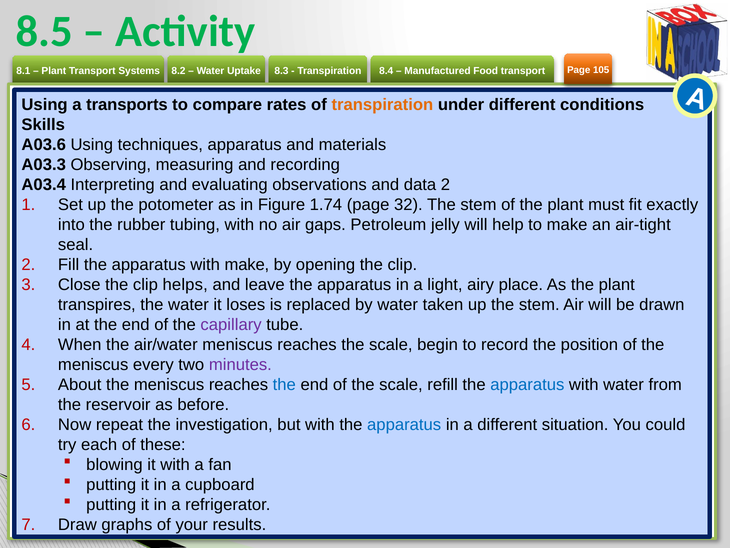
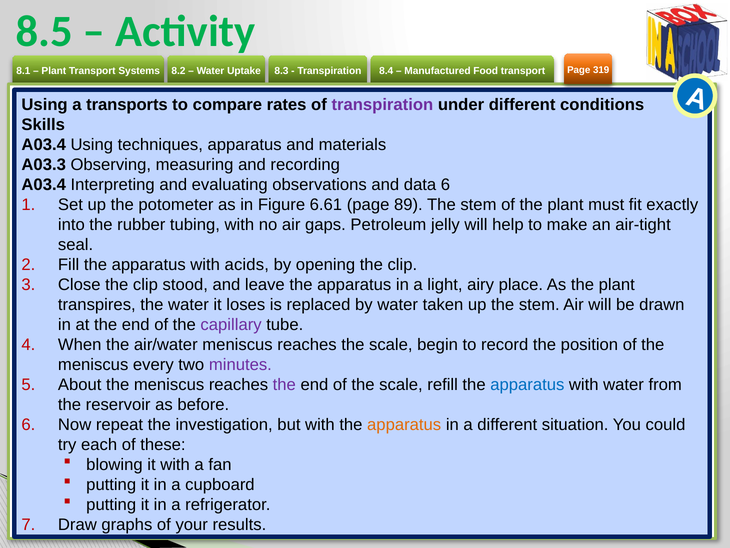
105: 105 -> 319
transpiration at (382, 105) colour: orange -> purple
A03.6 at (44, 145): A03.6 -> A03.4
data 2: 2 -> 6
1.74: 1.74 -> 6.61
32: 32 -> 89
with make: make -> acids
helps: helps -> stood
the at (284, 384) colour: blue -> purple
apparatus at (404, 424) colour: blue -> orange
